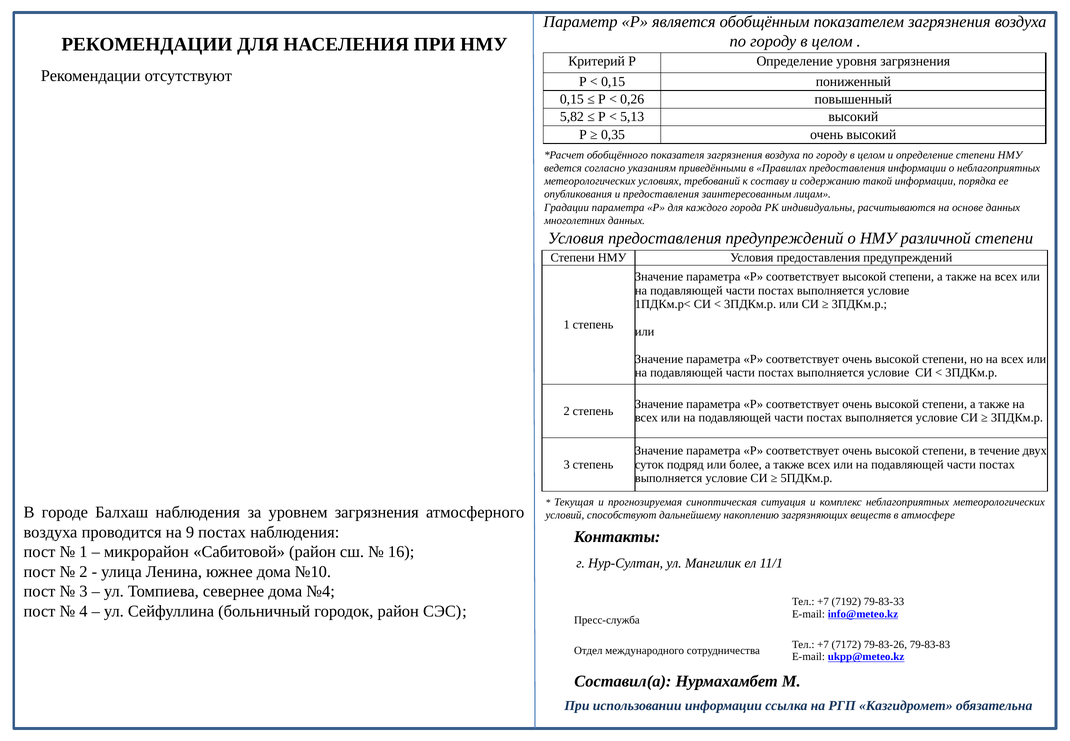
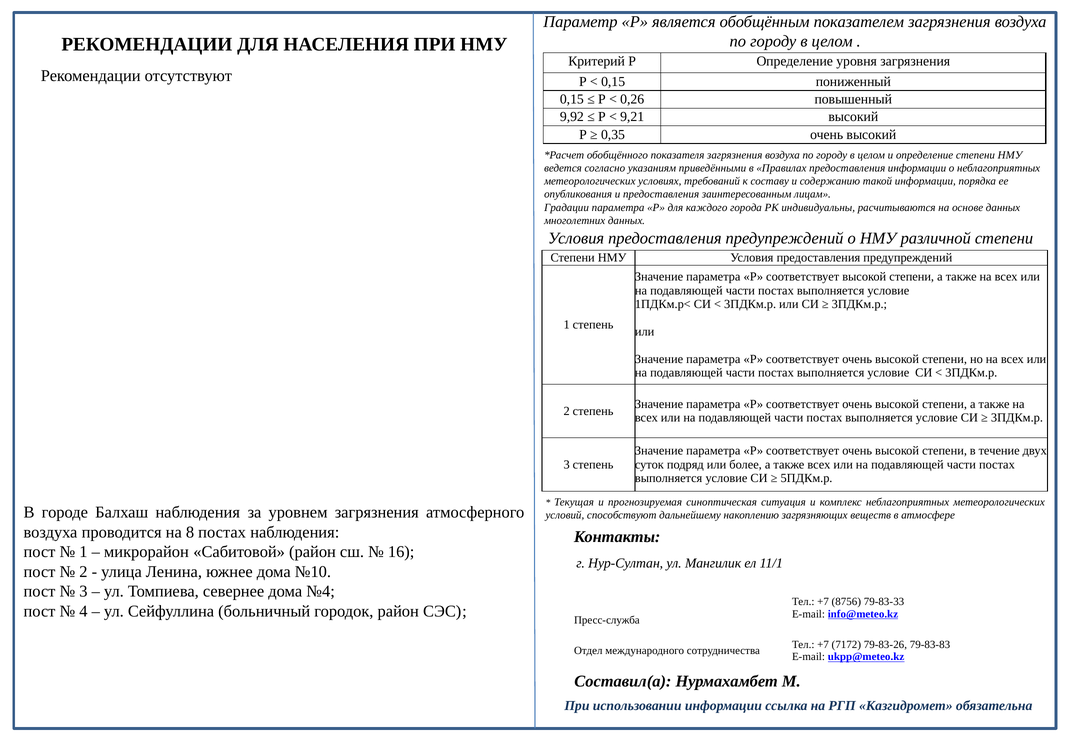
5,82: 5,82 -> 9,92
5,13: 5,13 -> 9,21
9: 9 -> 8
7192: 7192 -> 8756
